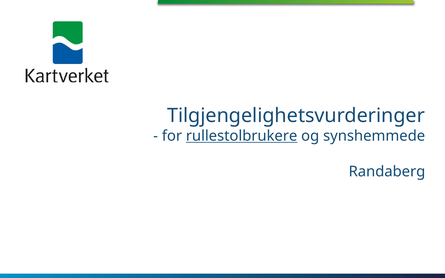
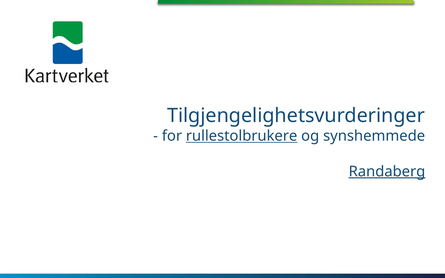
Randaberg underline: none -> present
